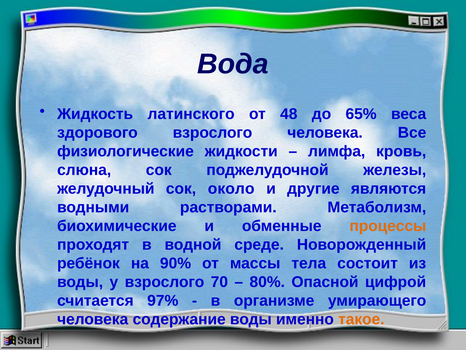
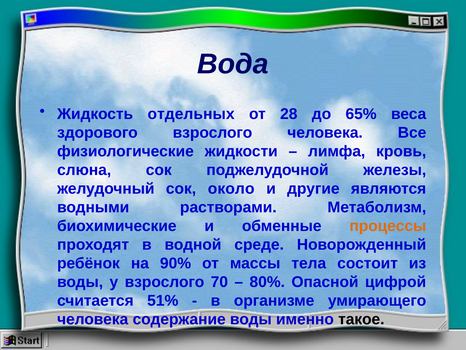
латинского: латинского -> отдельных
48: 48 -> 28
97%: 97% -> 51%
такое colour: orange -> black
